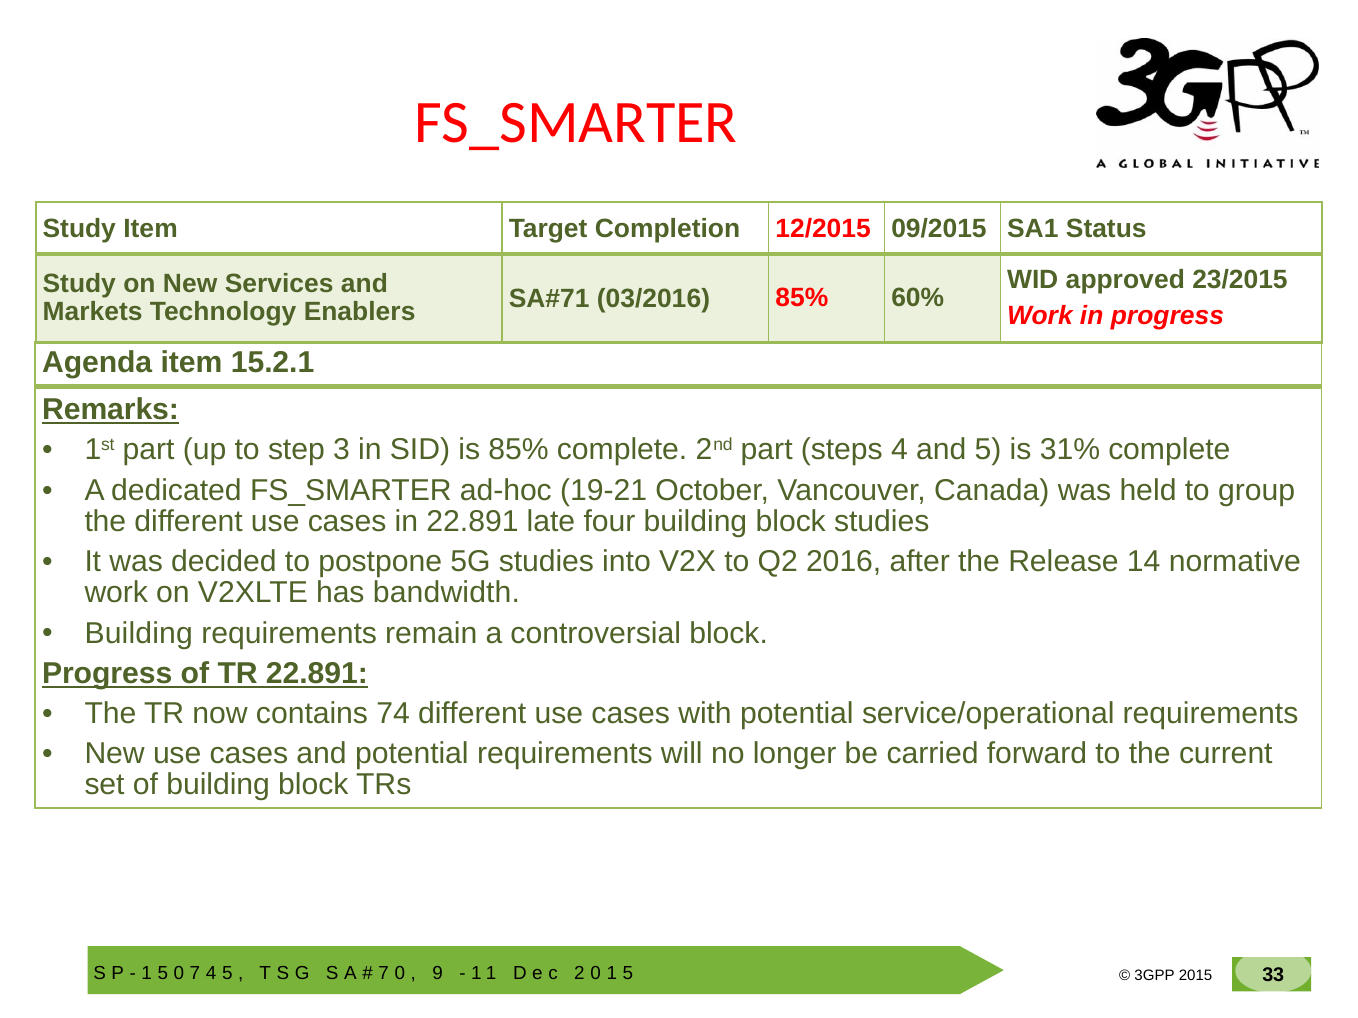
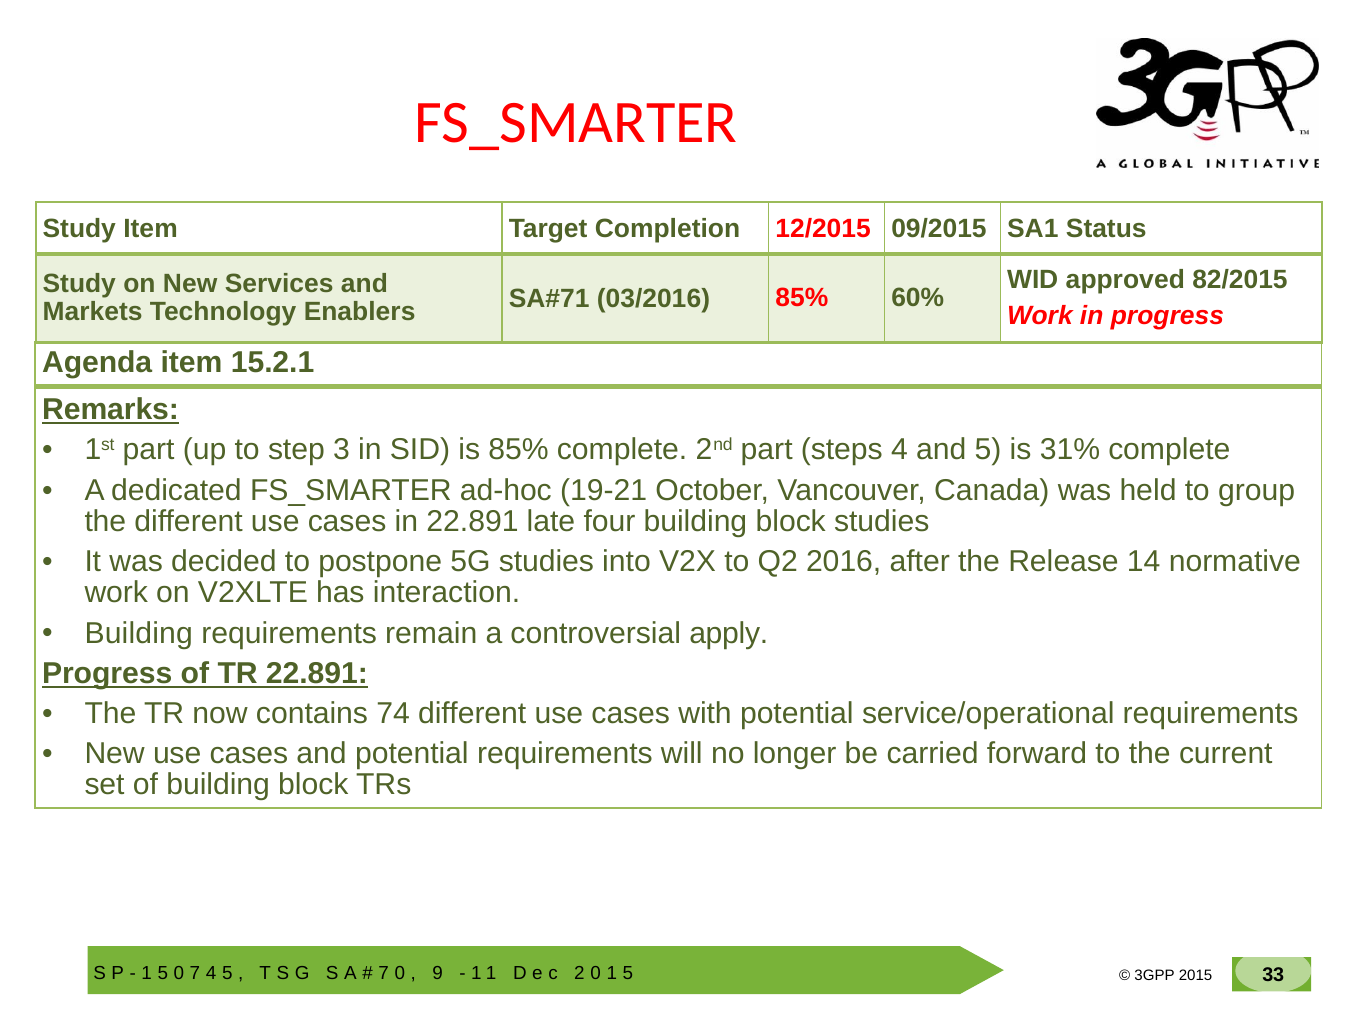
23/2015: 23/2015 -> 82/2015
bandwidth: bandwidth -> interaction
controversial block: block -> apply
